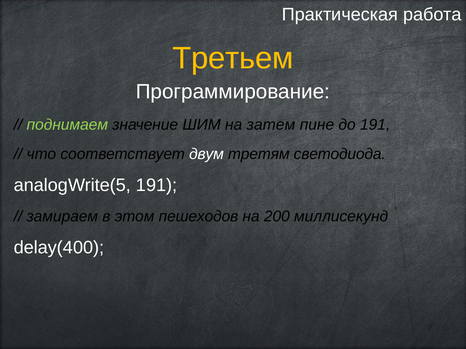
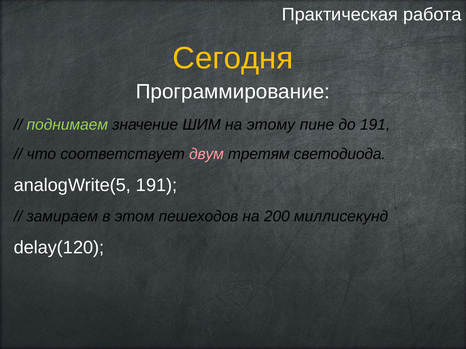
Третьем: Третьем -> Сегодня
затем: затем -> этому
двум colour: white -> pink
delay(400: delay(400 -> delay(120
